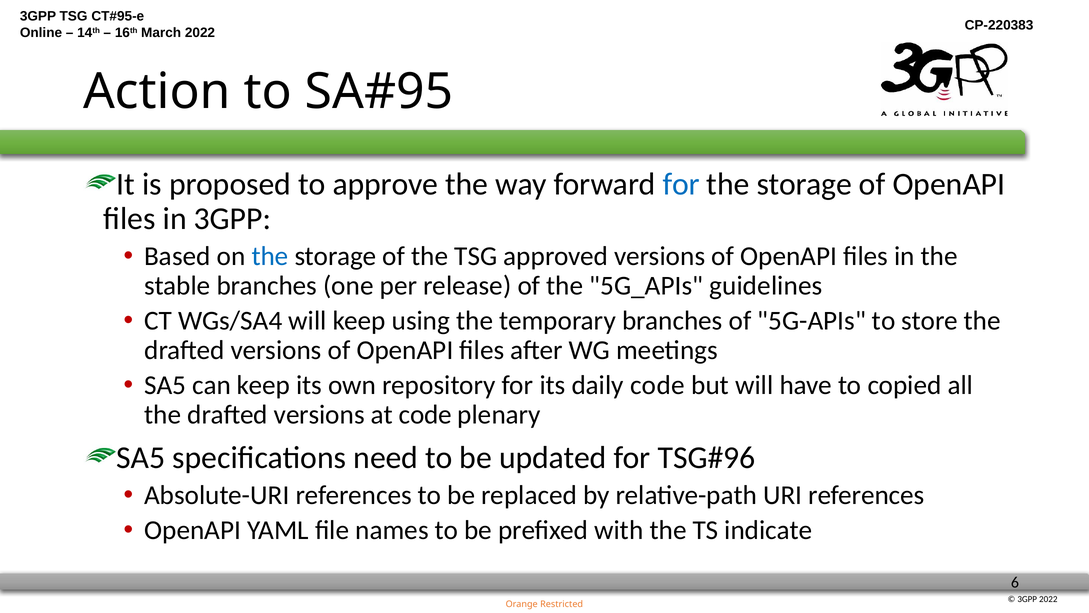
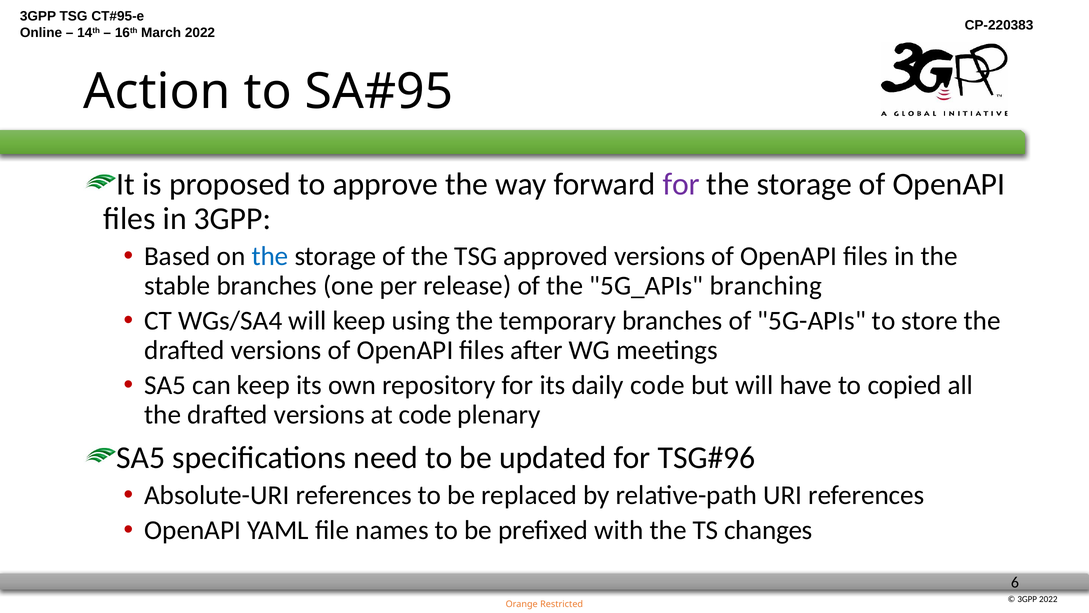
for at (681, 184) colour: blue -> purple
guidelines: guidelines -> branching
indicate: indicate -> changes
